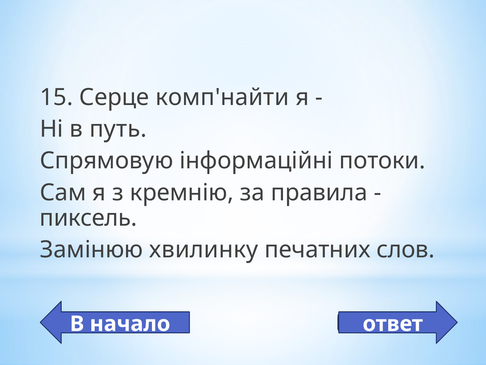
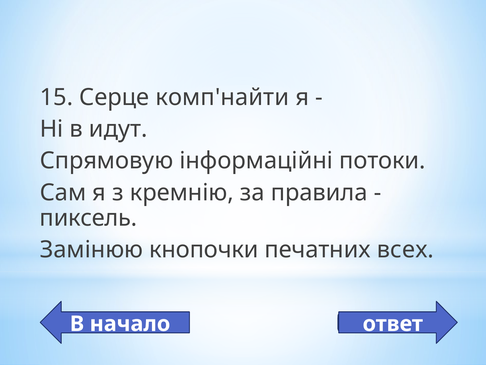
путь: путь -> идут
хвилинку: хвилинку -> кнопочки
слов: слов -> всех
